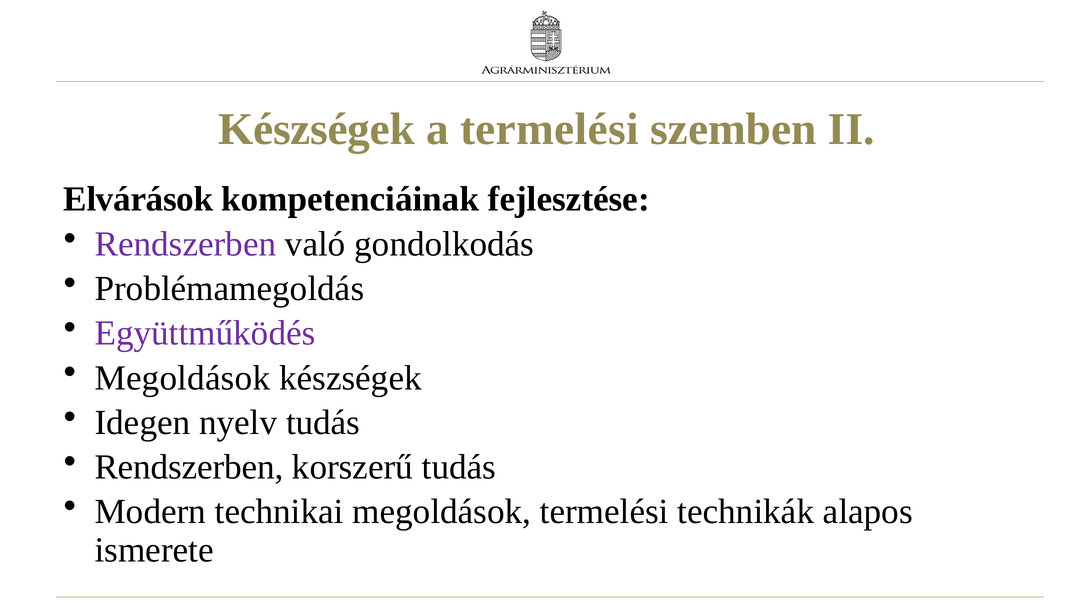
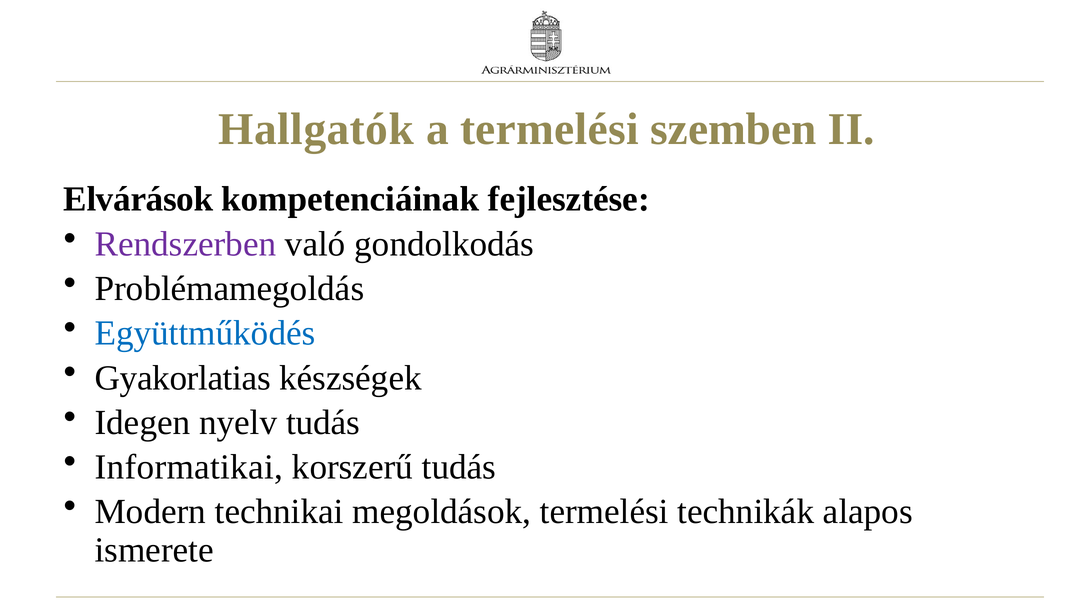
Készségek at (317, 129): Készségek -> Hallgatók
Együttműködés colour: purple -> blue
Megoldások at (182, 378): Megoldások -> Gyakorlatias
Rendszerben at (189, 467): Rendszerben -> Informatikai
